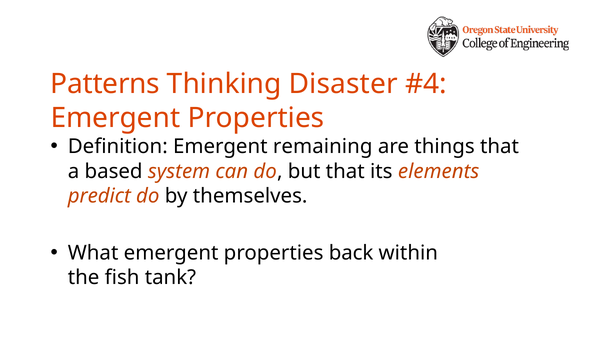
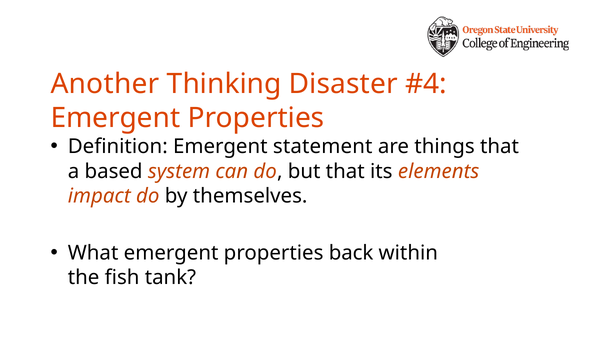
Patterns: Patterns -> Another
remaining: remaining -> statement
predict: predict -> impact
